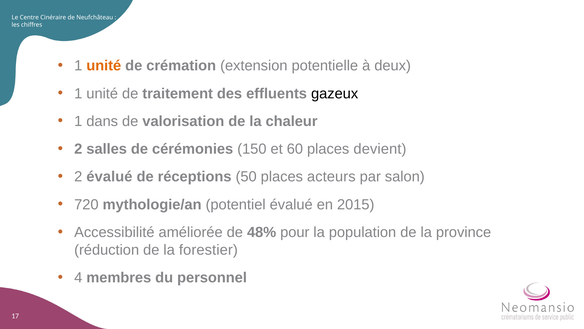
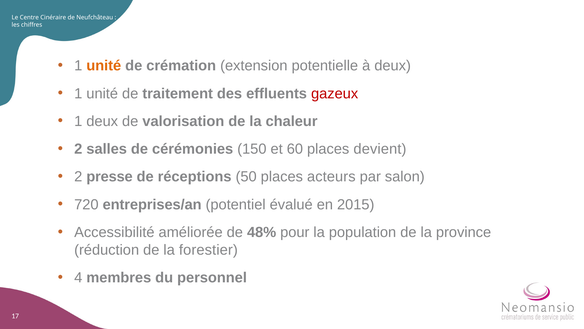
gazeux colour: black -> red
1 dans: dans -> deux
2 évalué: évalué -> presse
mythologie/an: mythologie/an -> entreprises/an
